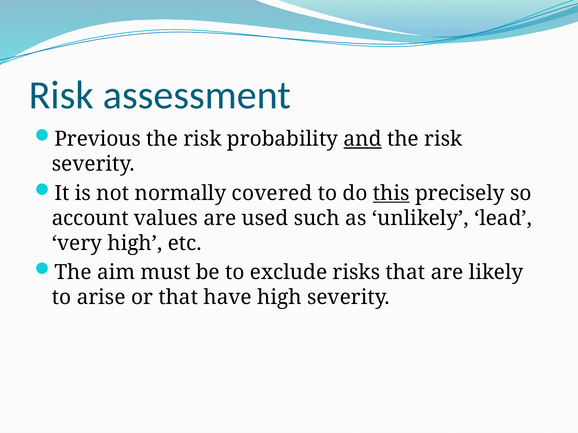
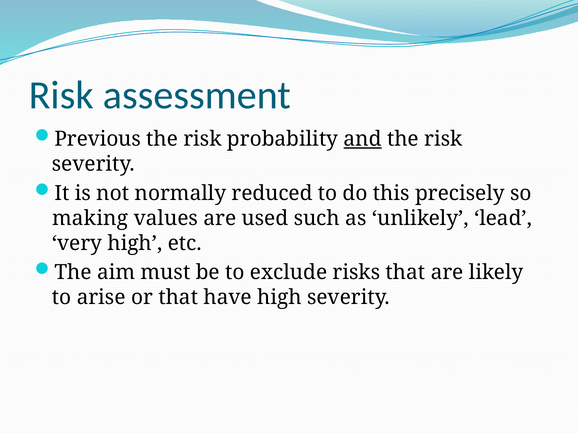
covered: covered -> reduced
this underline: present -> none
account: account -> making
